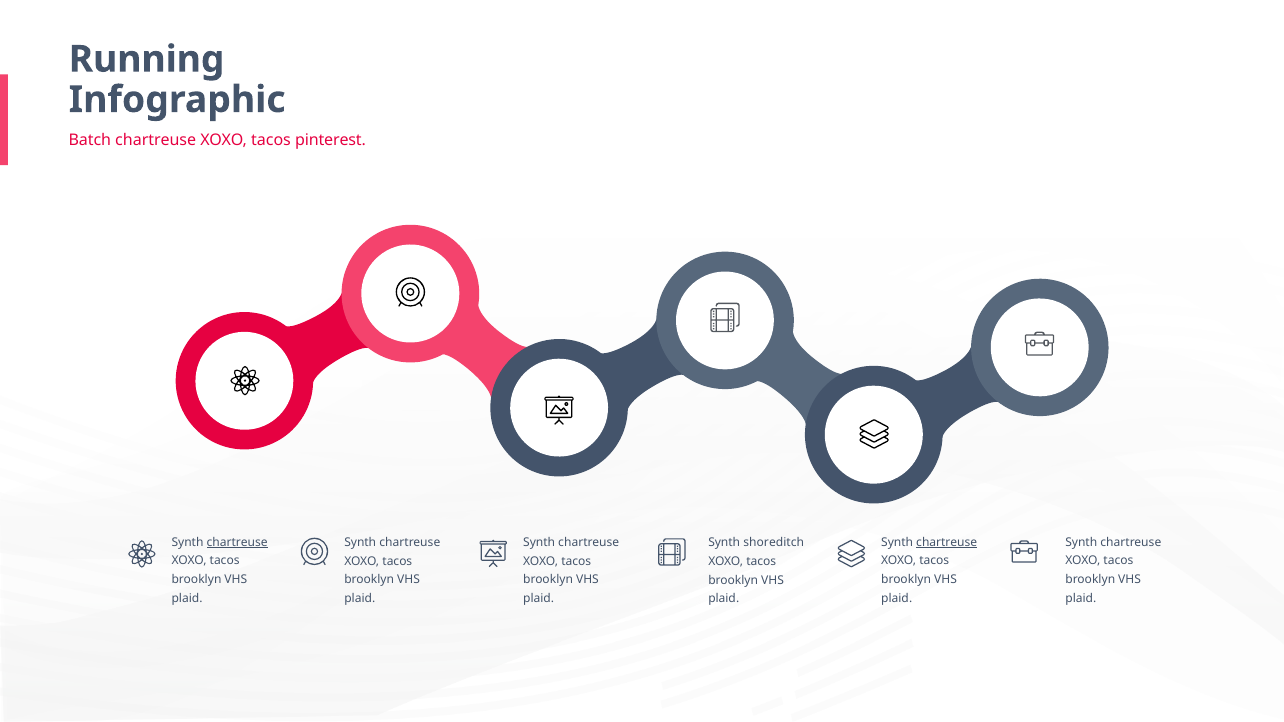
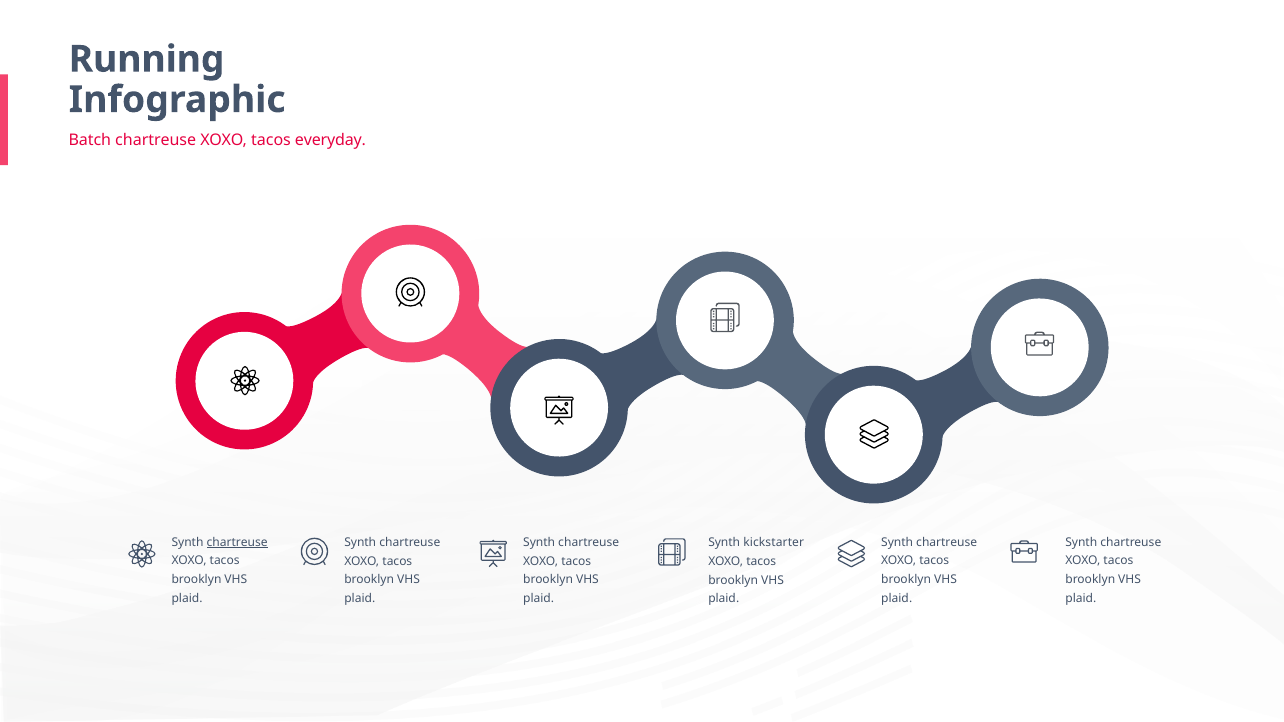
pinterest: pinterest -> everyday
chartreuse at (947, 542) underline: present -> none
shoreditch: shoreditch -> kickstarter
